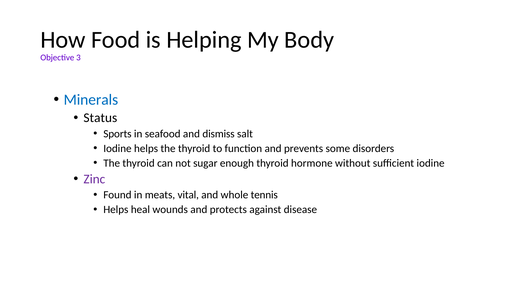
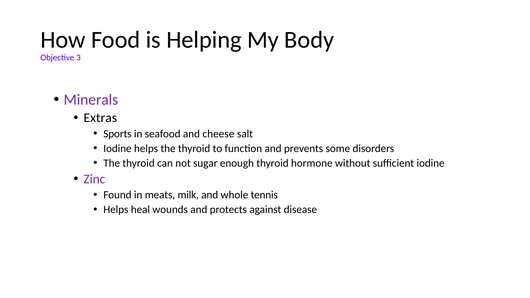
Minerals colour: blue -> purple
Status: Status -> Extras
dismiss: dismiss -> cheese
vital: vital -> milk
